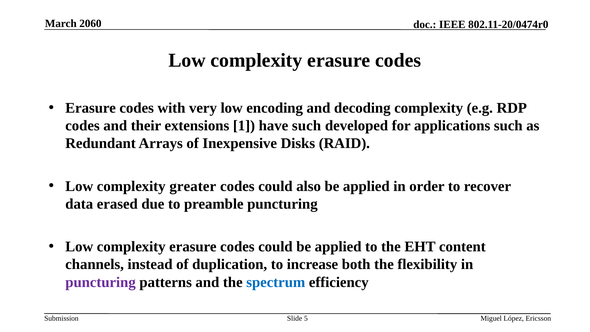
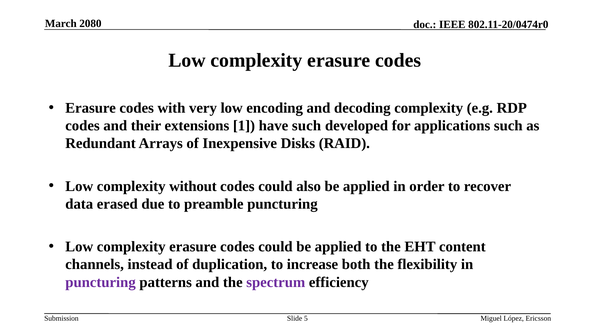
2060: 2060 -> 2080
greater: greater -> without
spectrum colour: blue -> purple
